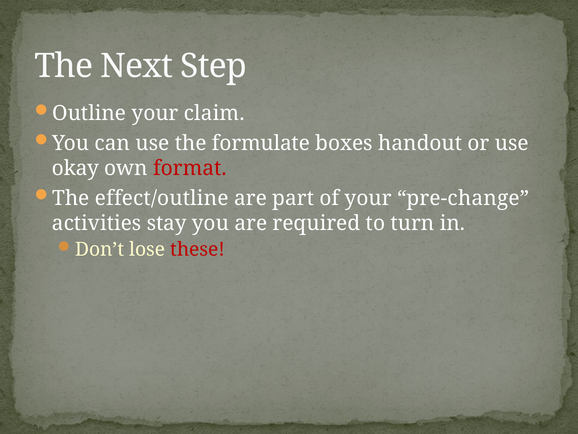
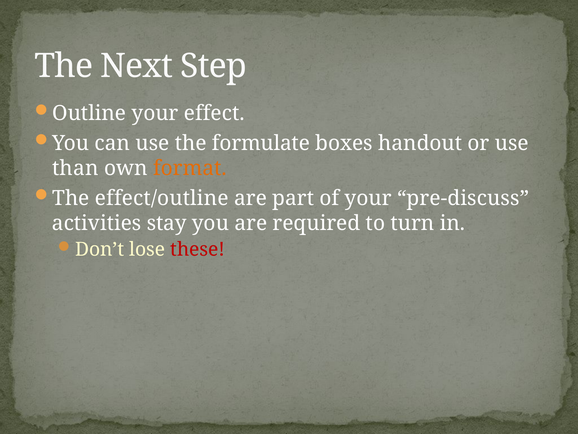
claim: claim -> effect
okay: okay -> than
format colour: red -> orange
pre-change: pre-change -> pre-discuss
